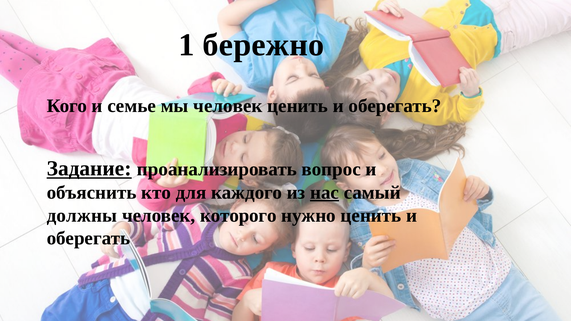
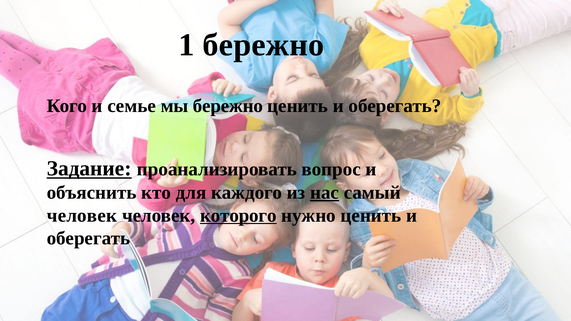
мы человек: человек -> бережно
должны at (82, 216): должны -> человек
которого underline: none -> present
